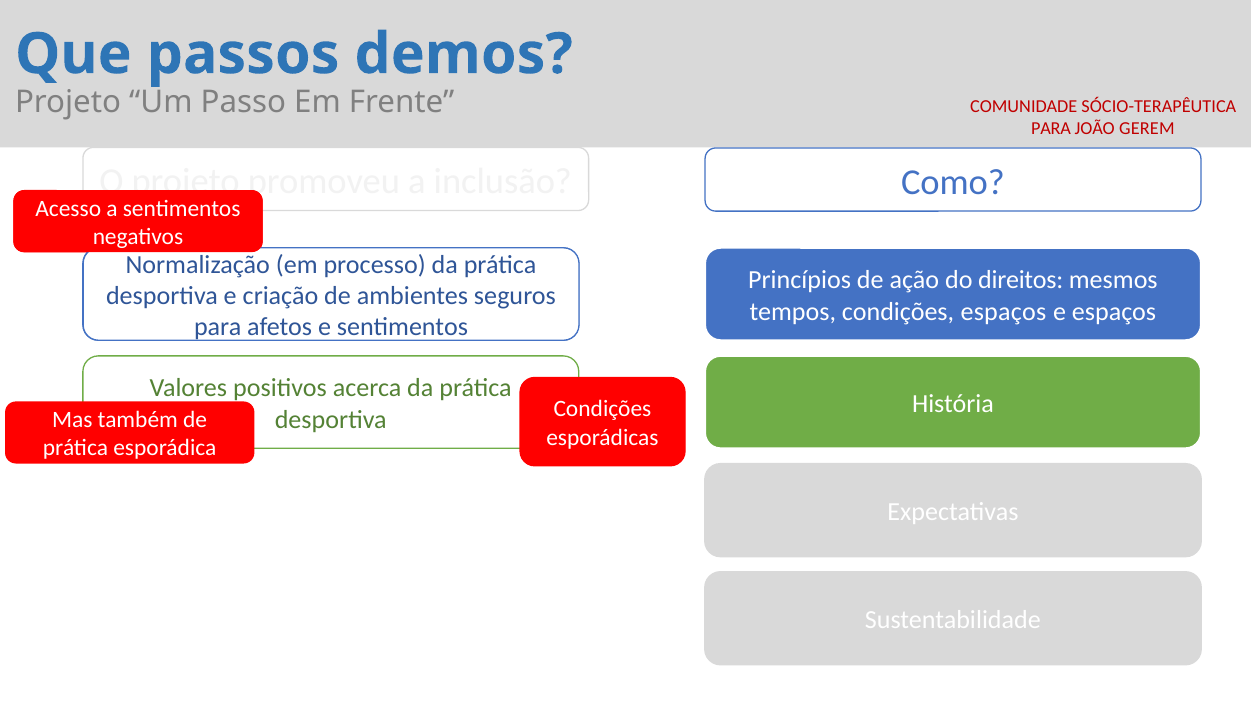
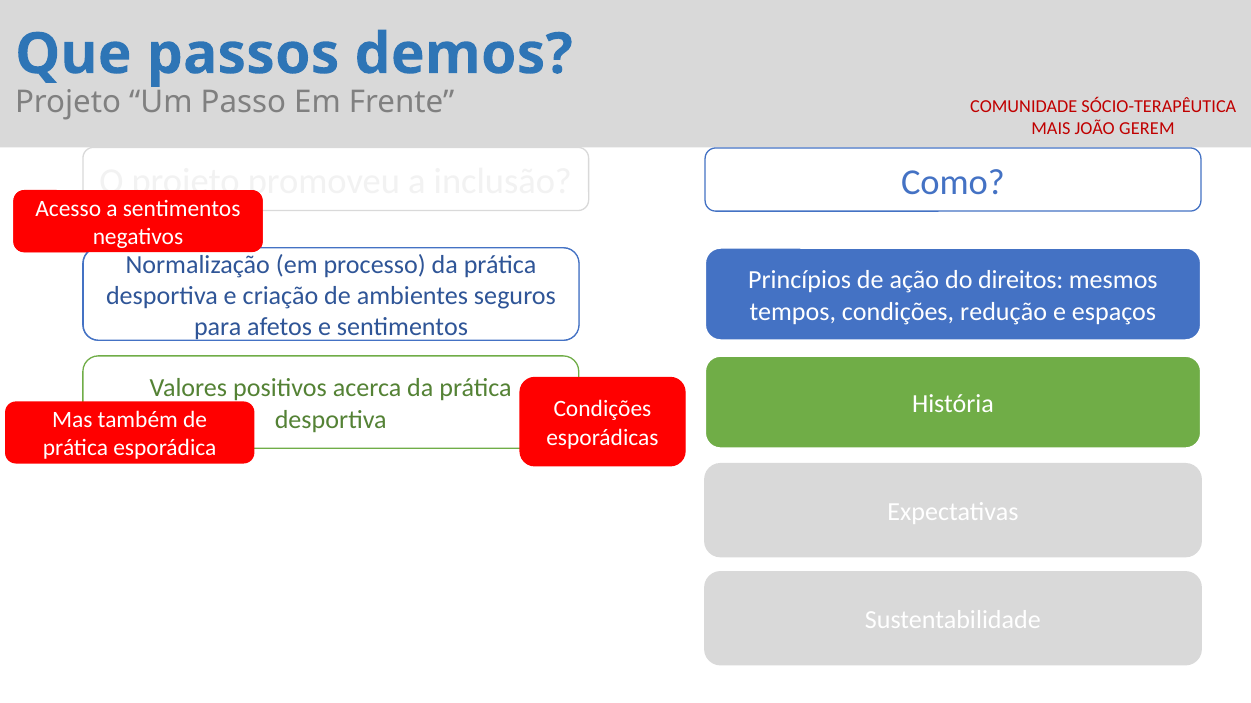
PARA at (1051, 129): PARA -> MAIS
condições espaços: espaços -> redução
